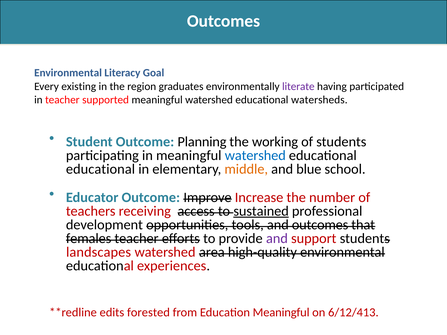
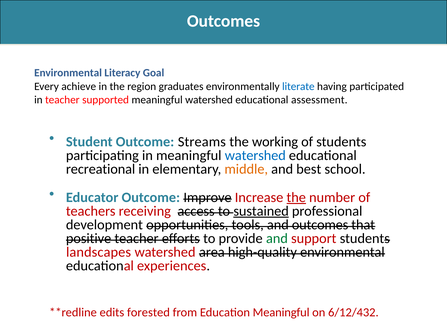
existing: existing -> achieve
literate colour: purple -> blue
watersheds: watersheds -> assessment
Planning: Planning -> Streams
educational at (100, 169): educational -> recreational
blue: blue -> best
the at (296, 198) underline: none -> present
females: females -> positive
and at (277, 239) colour: purple -> green
6/12/413: 6/12/413 -> 6/12/432
